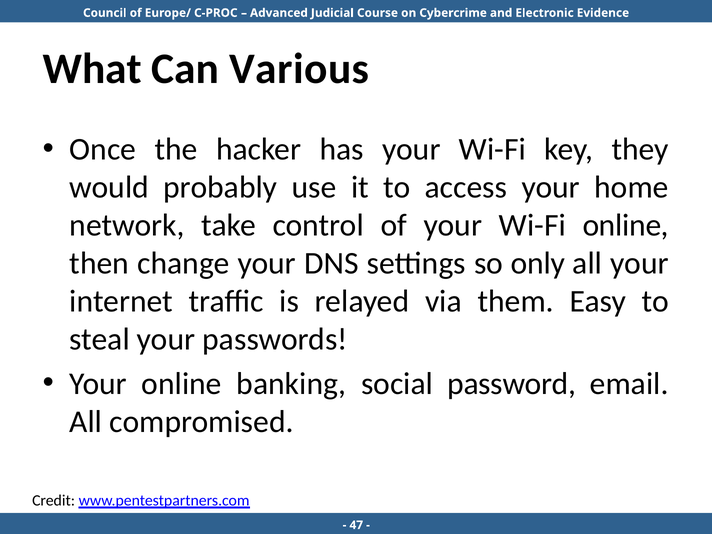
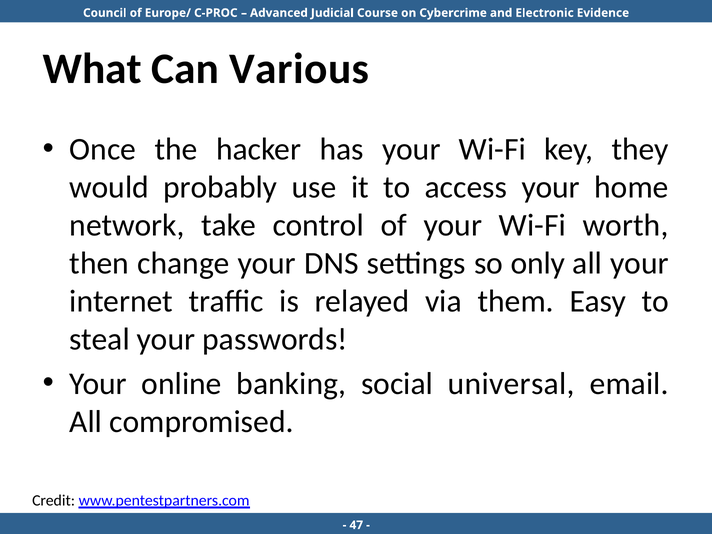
Wi-Fi online: online -> worth
password: password -> universal
